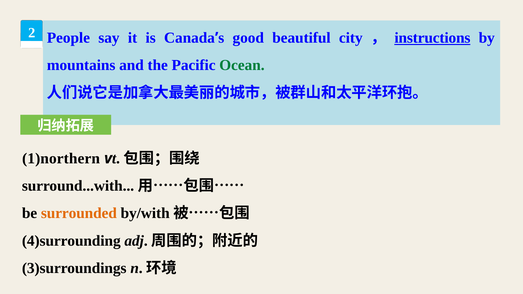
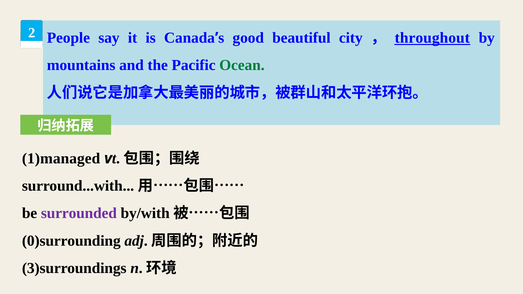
instructions: instructions -> throughout
1)northern: 1)northern -> 1)managed
surrounded colour: orange -> purple
4)surrounding: 4)surrounding -> 0)surrounding
